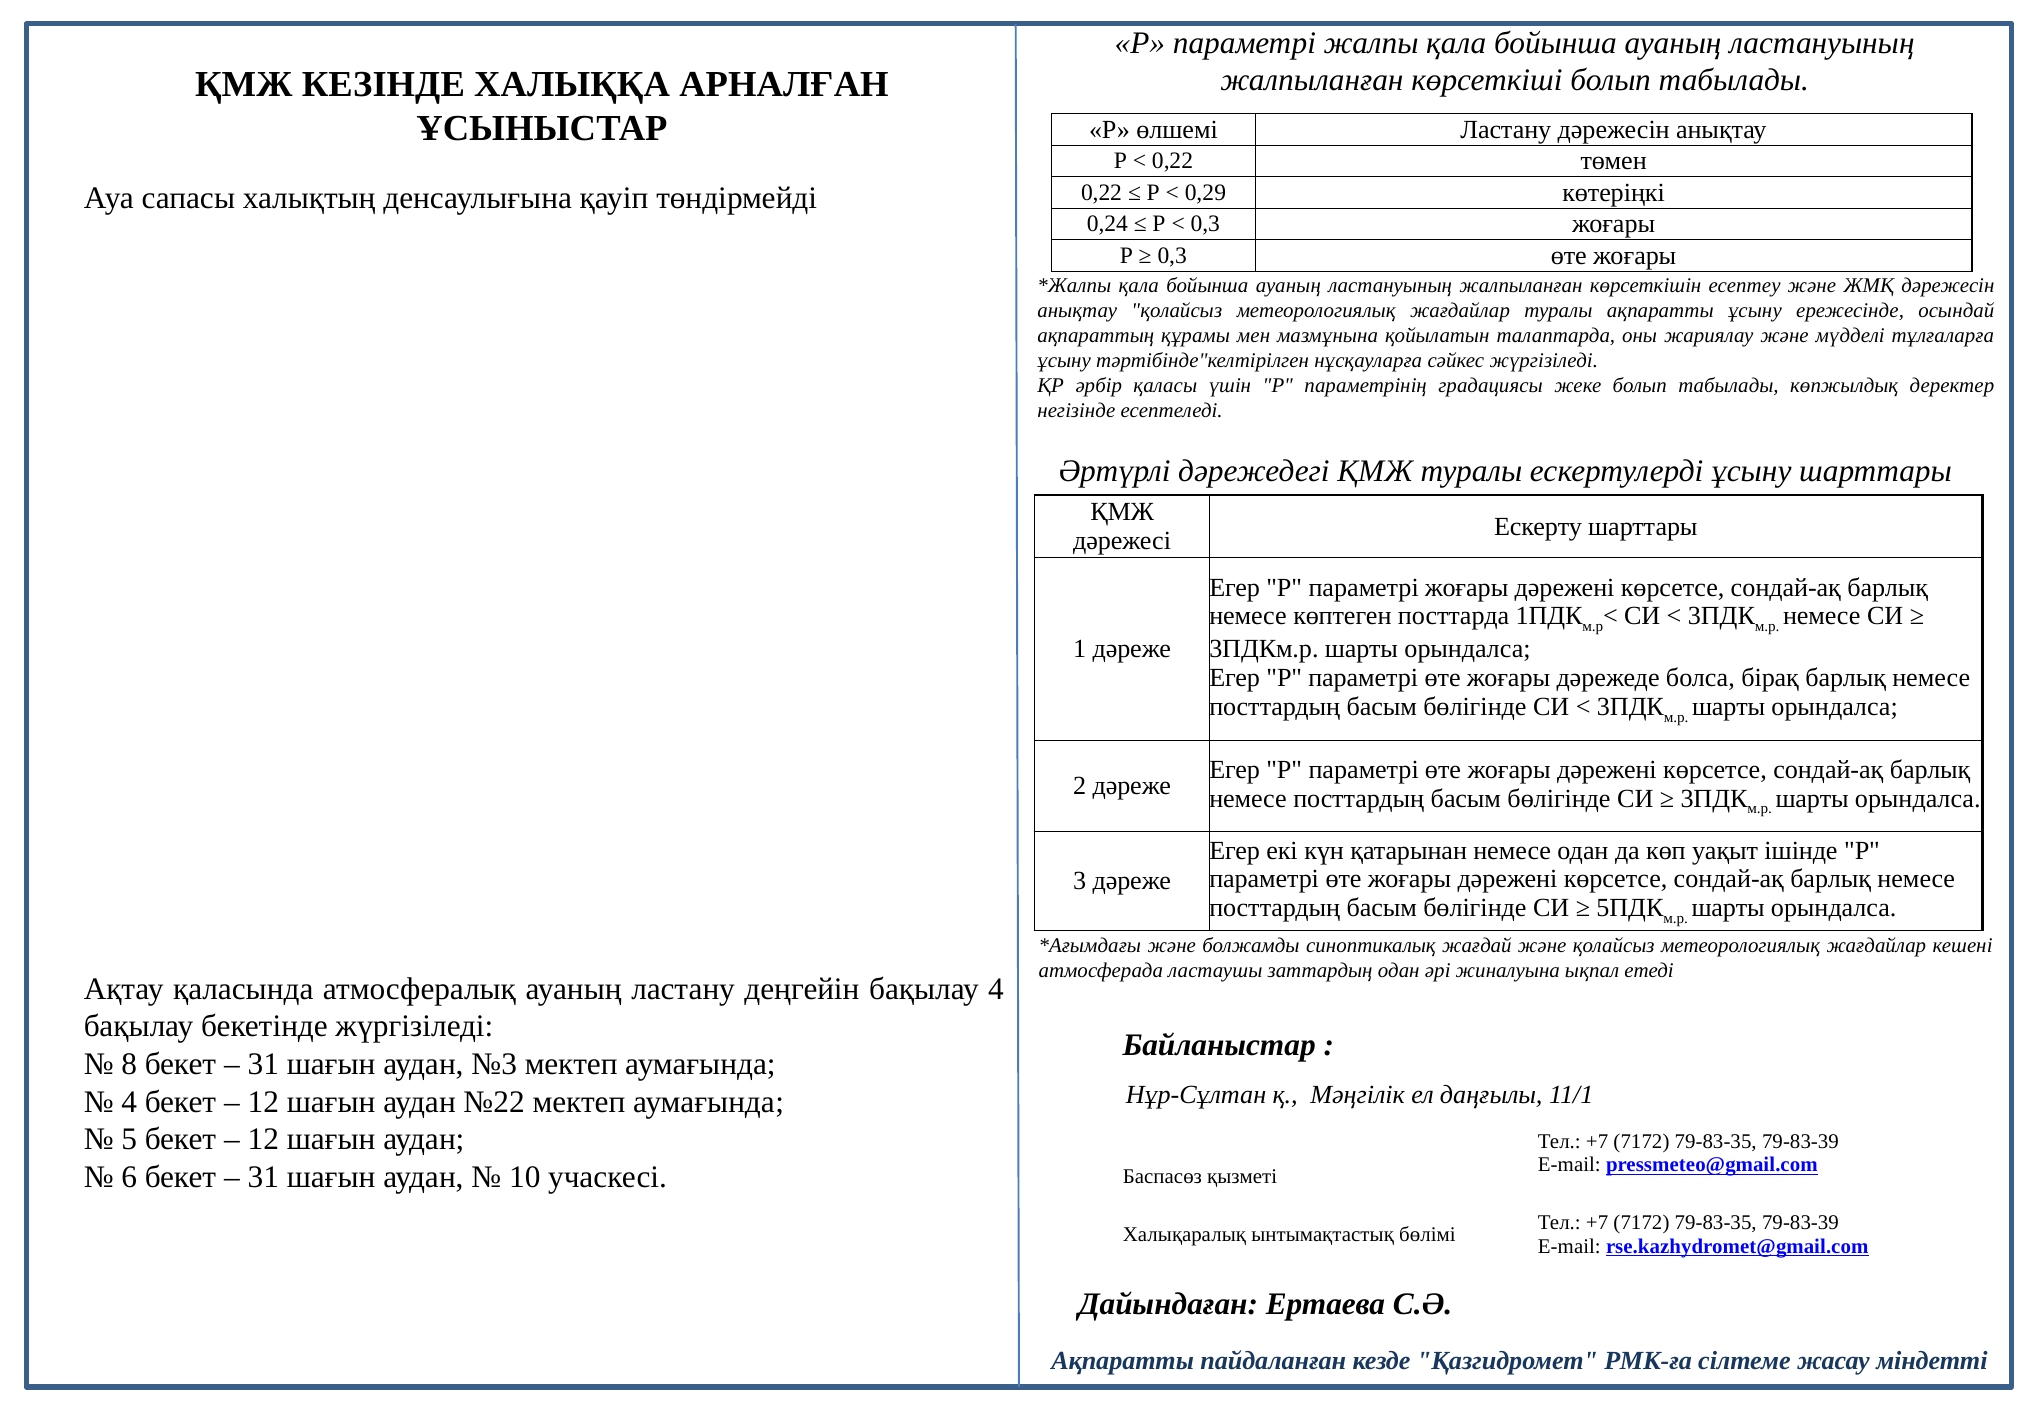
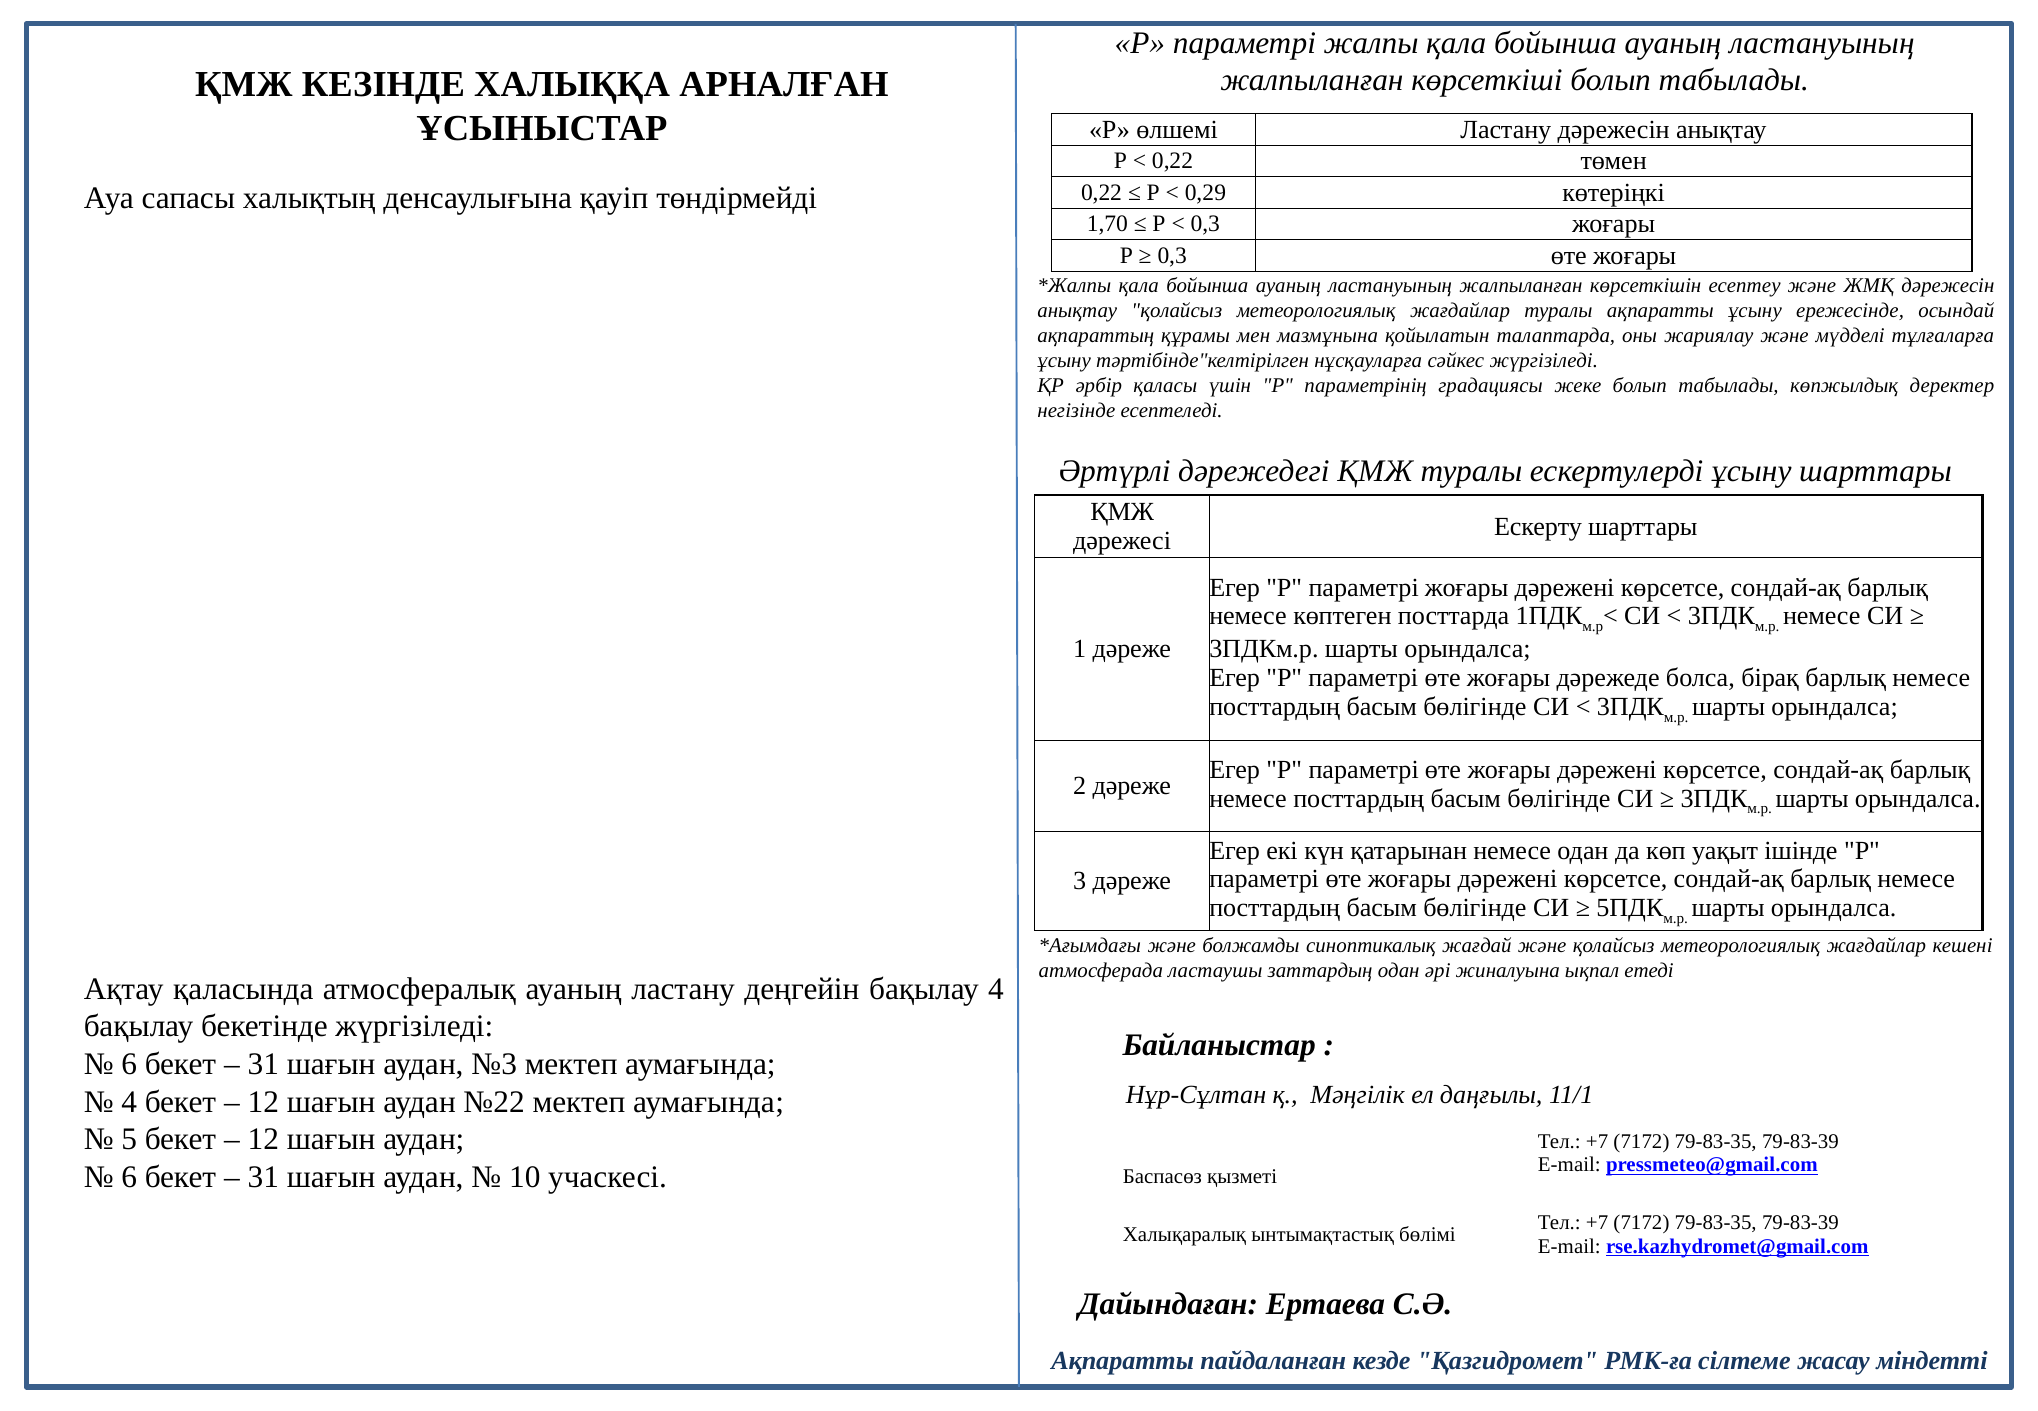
0,24: 0,24 -> 1,70
8 at (129, 1064): 8 -> 6
